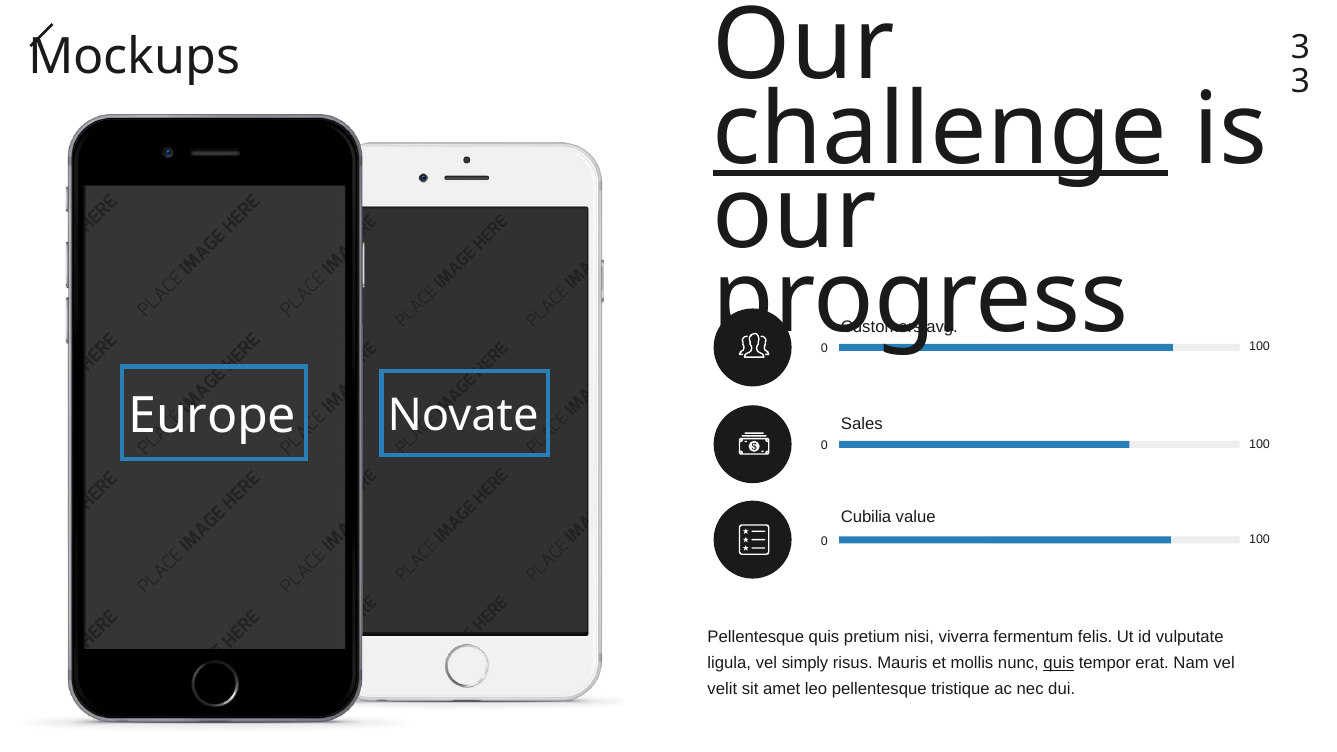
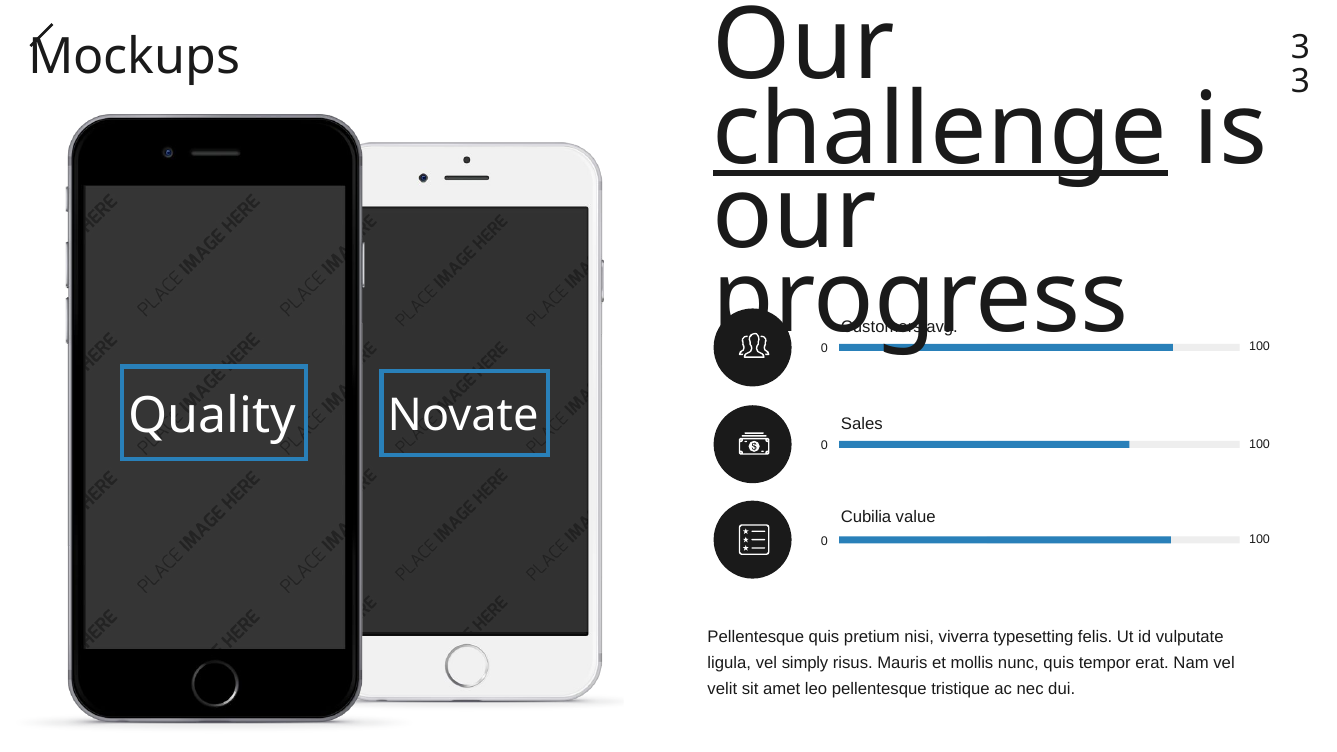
Europe: Europe -> Quality
fermentum: fermentum -> typesetting
quis at (1059, 663) underline: present -> none
